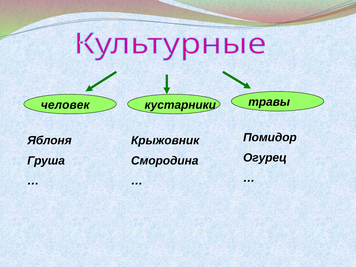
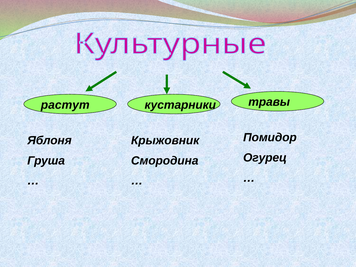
человек: человек -> растут
